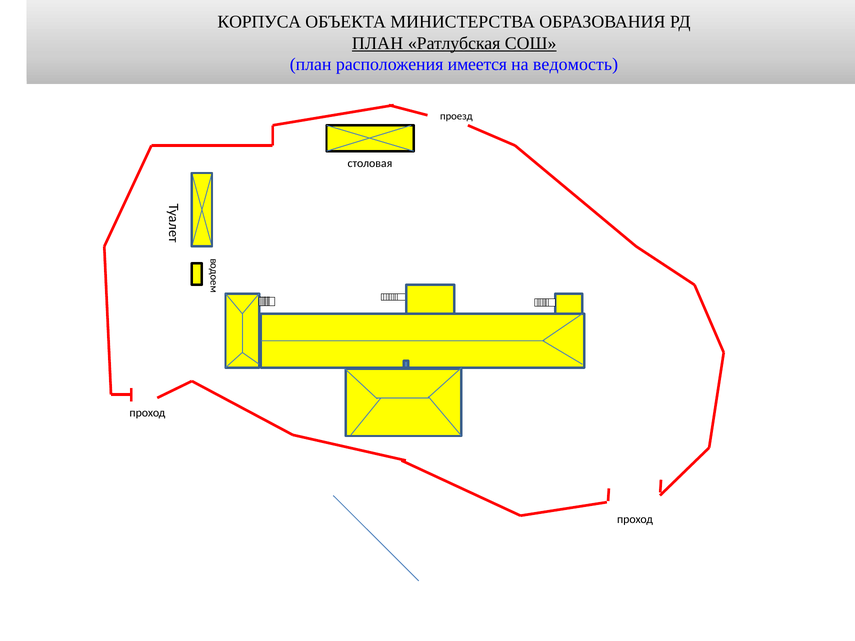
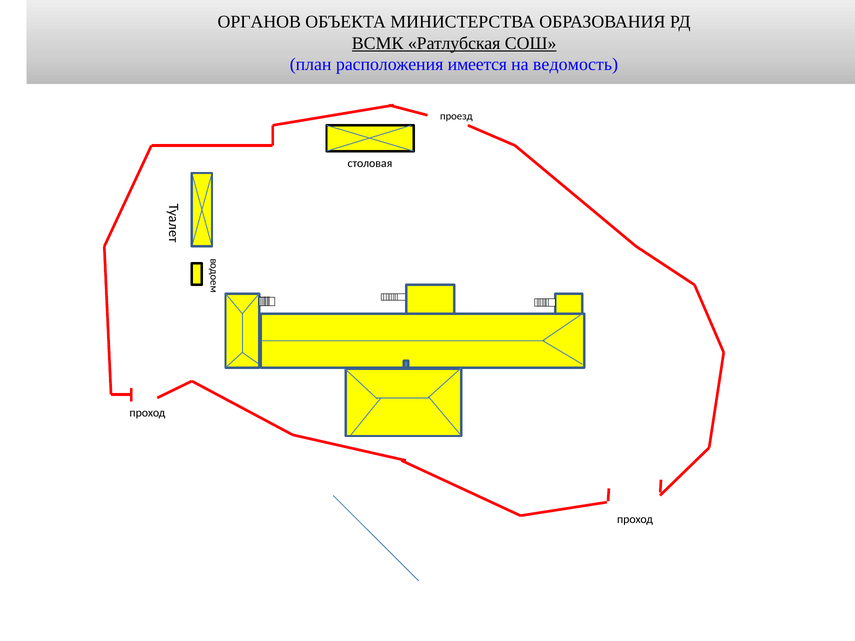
КОРПУСА: КОРПУСА -> ОРГАНОВ
ПЛАН at (378, 43): ПЛАН -> ВСМК
